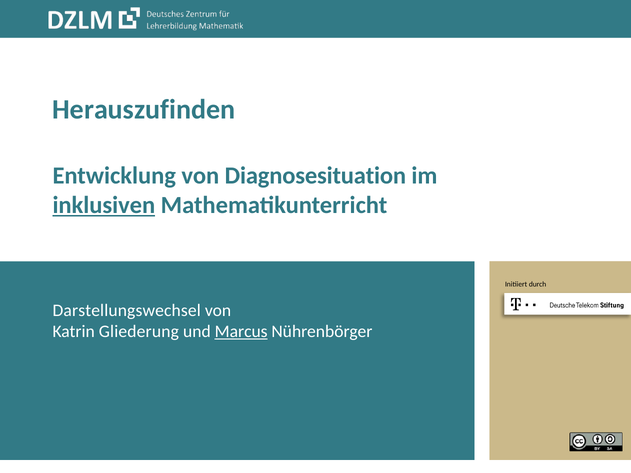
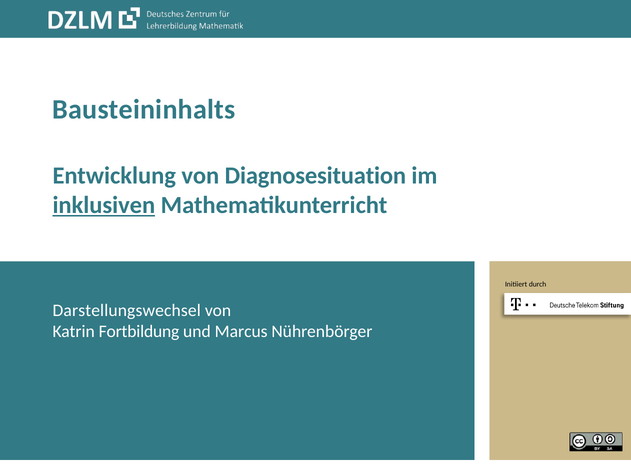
Herauszufinden: Herauszufinden -> Bausteininhalts
Gliederung: Gliederung -> Fortbildung
Marcus underline: present -> none
